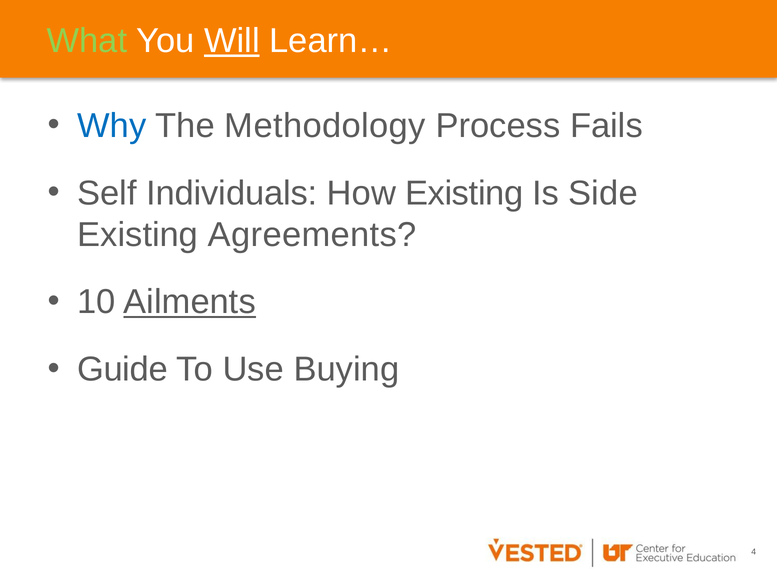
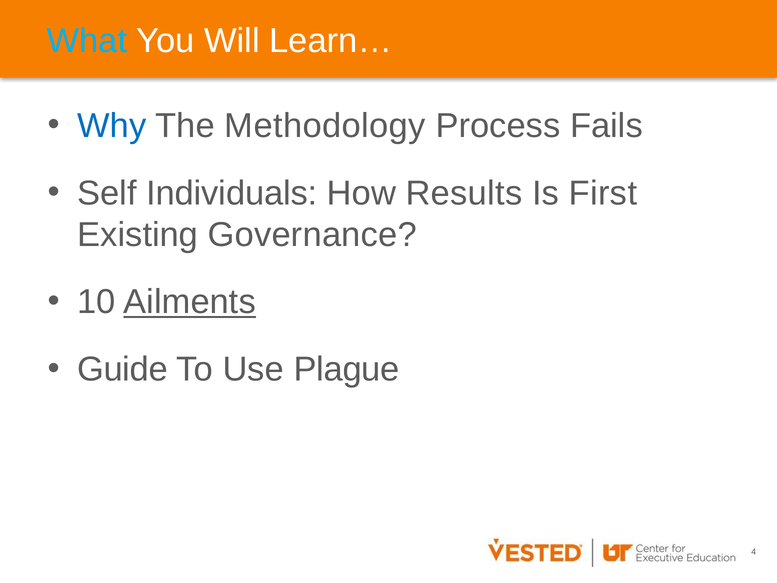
What colour: light green -> light blue
Will underline: present -> none
How Existing: Existing -> Results
Side: Side -> First
Agreements: Agreements -> Governance
Buying: Buying -> Plague
